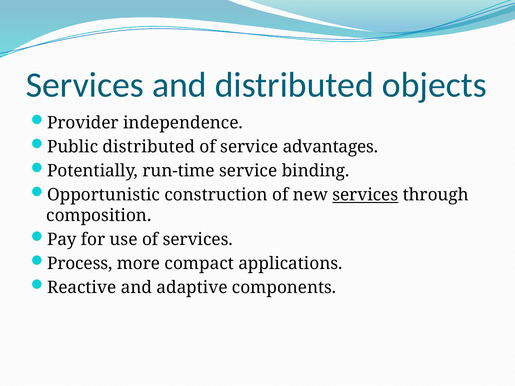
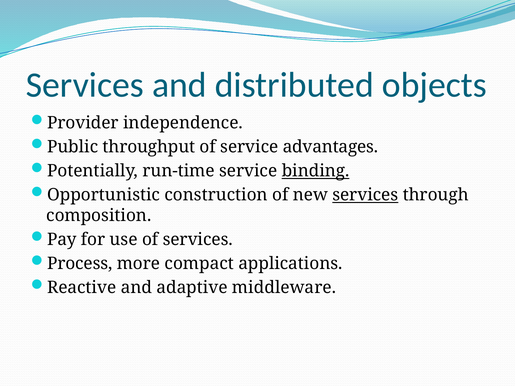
Public distributed: distributed -> throughput
binding underline: none -> present
components: components -> middleware
